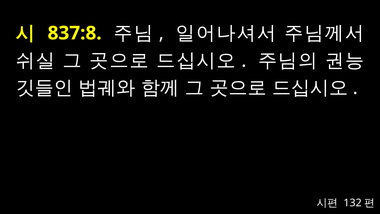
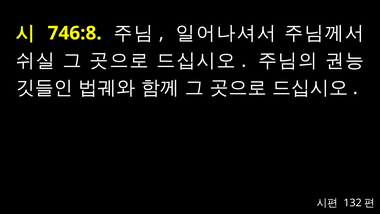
837:8: 837:8 -> 746:8
